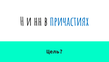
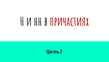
причастиях colour: blue -> red
